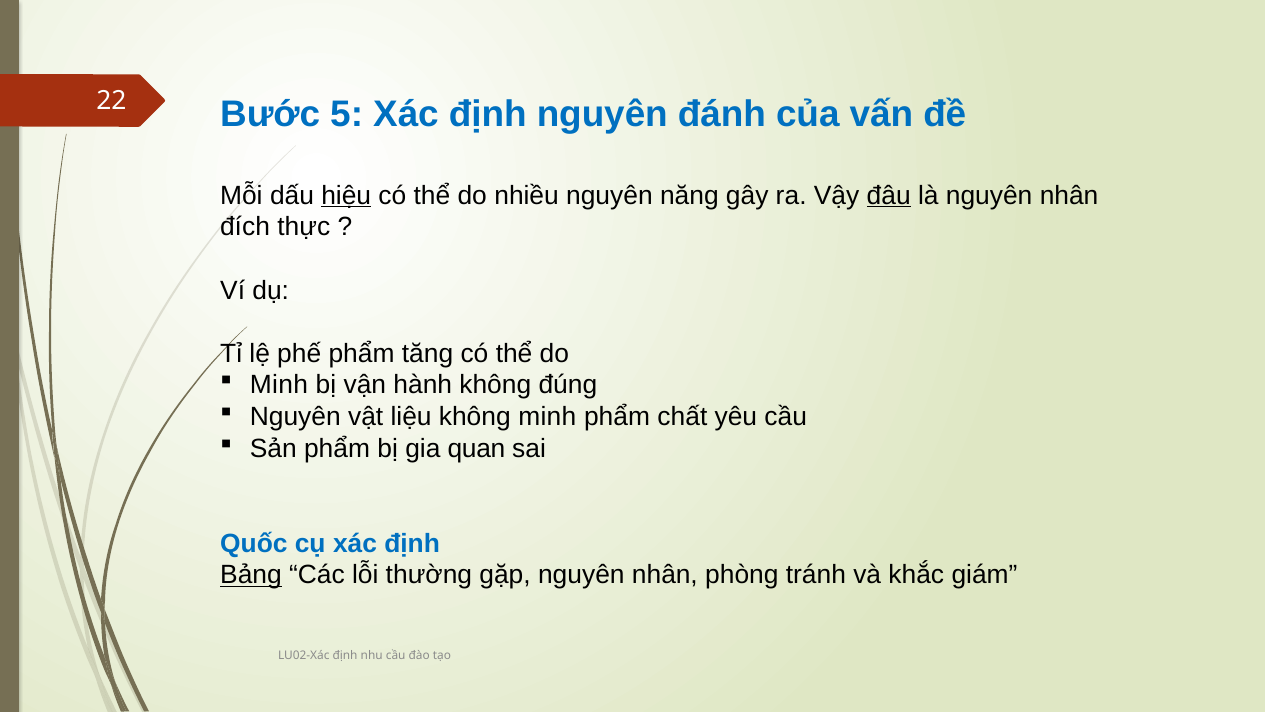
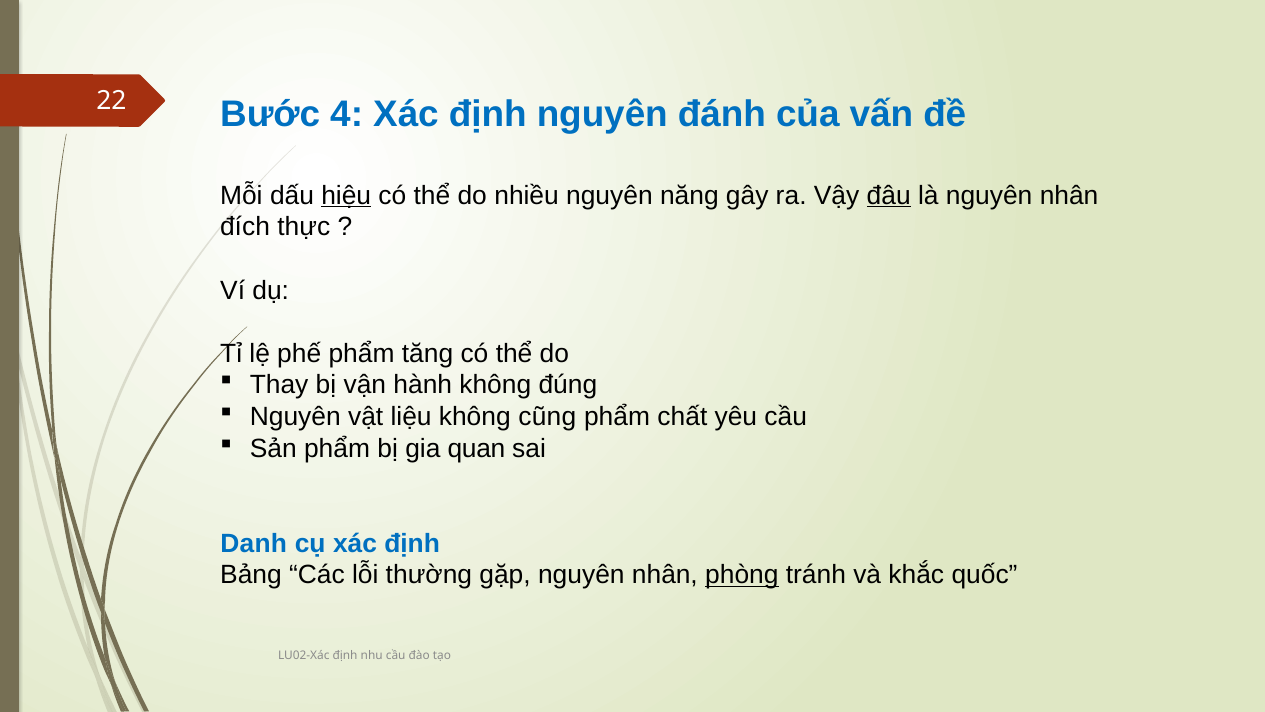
5: 5 -> 4
Minh at (279, 385): Minh -> Thay
không minh: minh -> cũng
Quốc: Quốc -> Danh
Bảng underline: present -> none
phòng underline: none -> present
giám: giám -> quốc
